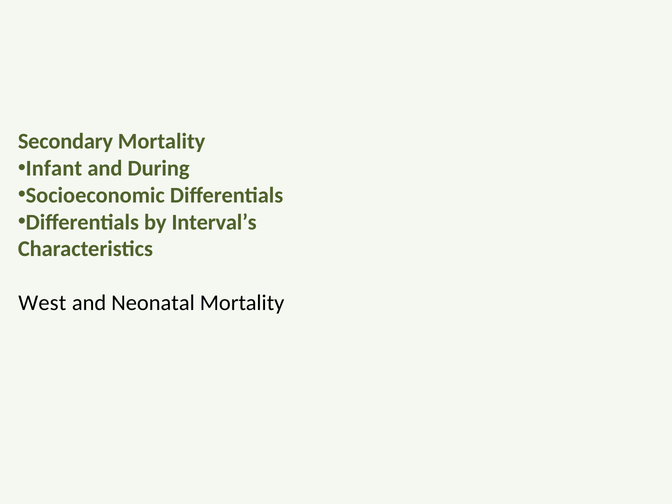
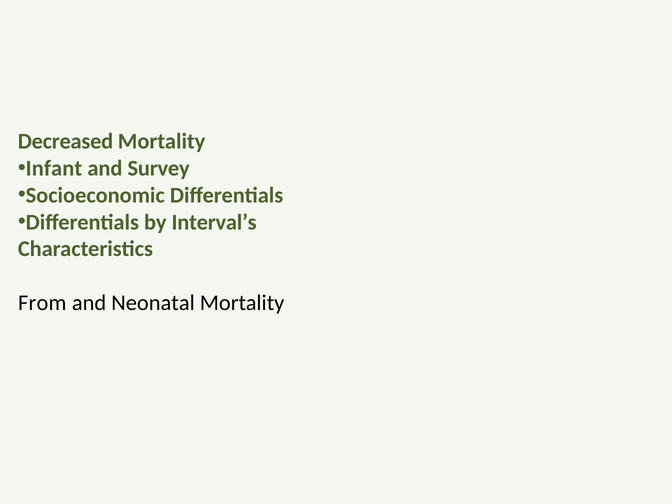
Secondary: Secondary -> Decreased
During: During -> Survey
West: West -> From
